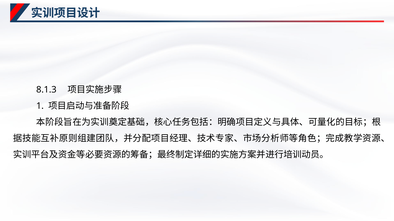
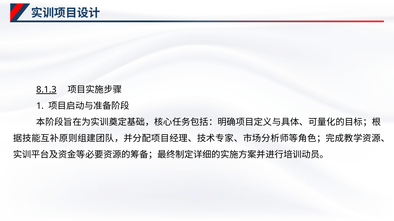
8.1.3 underline: none -> present
